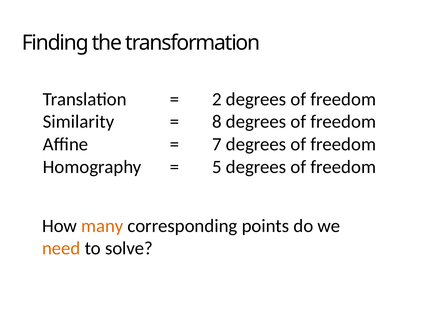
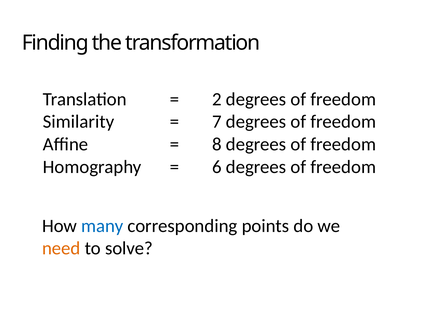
8: 8 -> 7
7: 7 -> 8
5: 5 -> 6
many colour: orange -> blue
